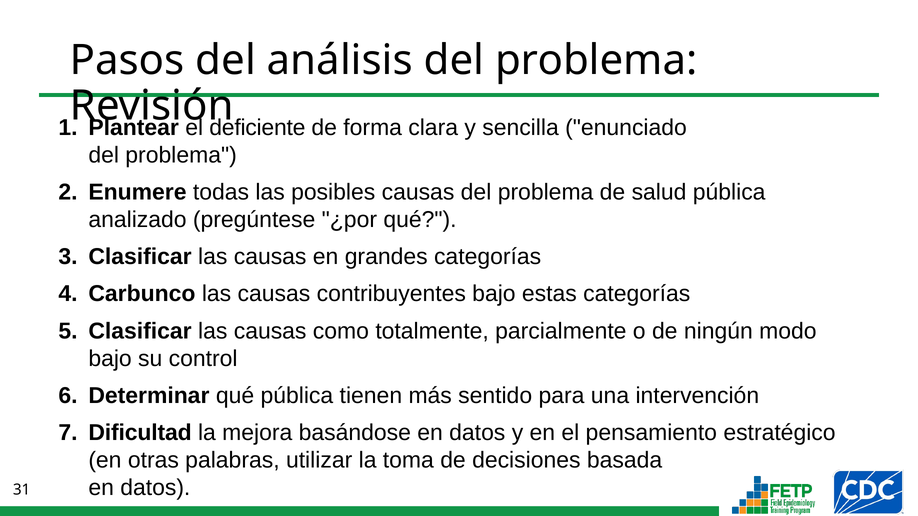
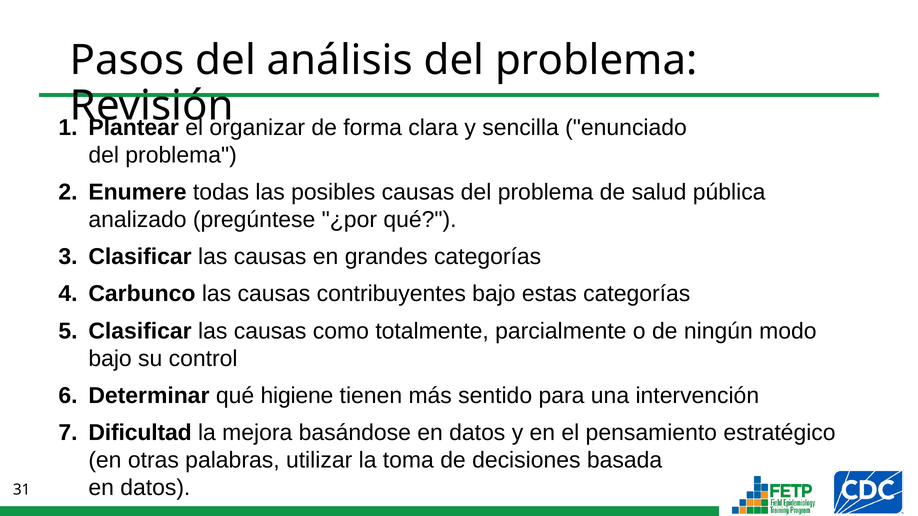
deficiente: deficiente -> organizar
qué pública: pública -> higiene
